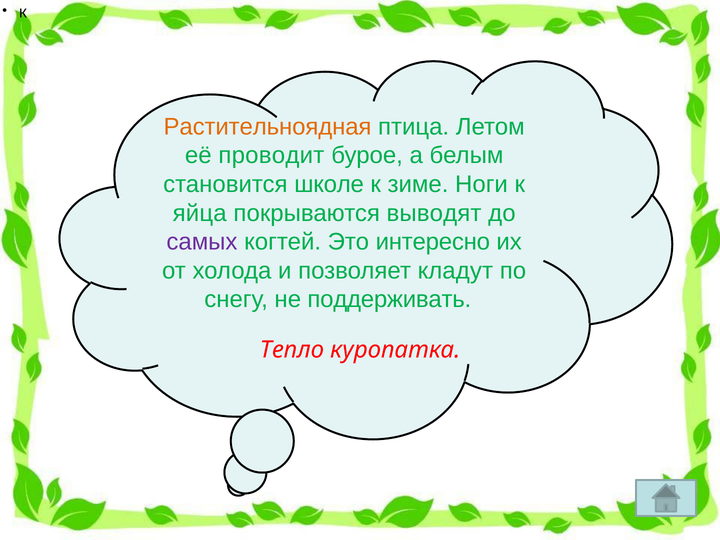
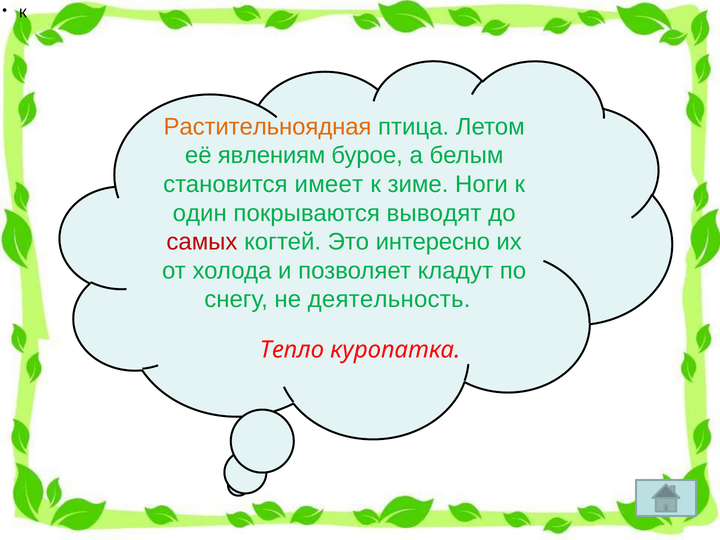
проводит: проводит -> явлениям
школе: школе -> имеет
яйца: яйца -> один
самых colour: purple -> red
поддерживать: поддерживать -> деятельность
